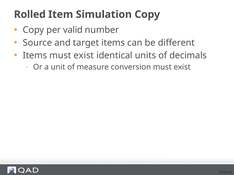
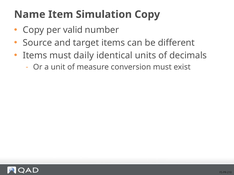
Rolled: Rolled -> Name
Items must exist: exist -> daily
